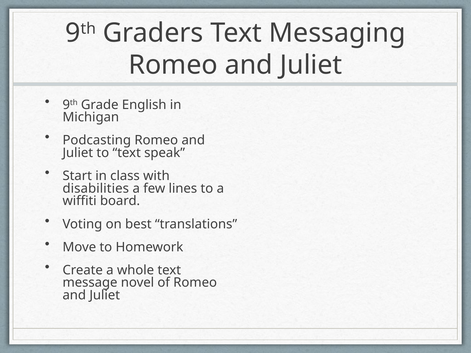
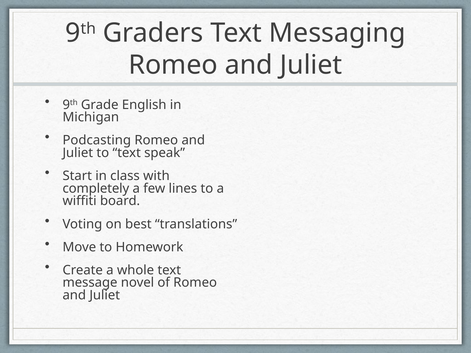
disabilities: disabilities -> completely
